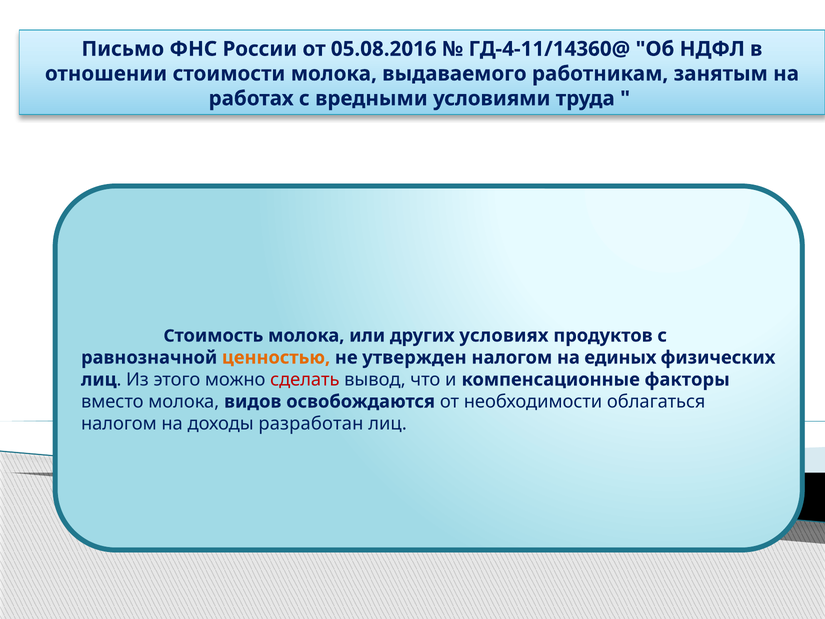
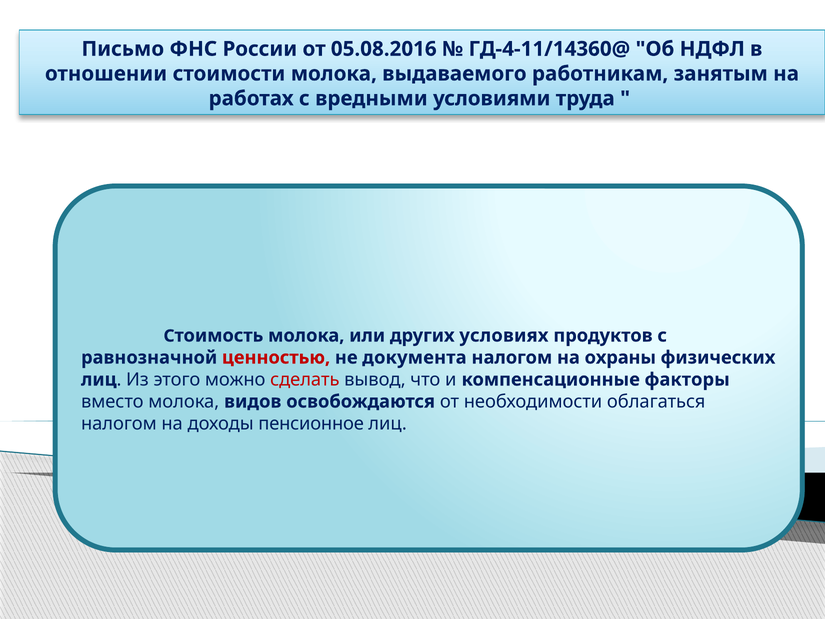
ценностью colour: orange -> red
утвержден: утвержден -> документа
единых: единых -> охраны
разработан: разработан -> пенсионное
